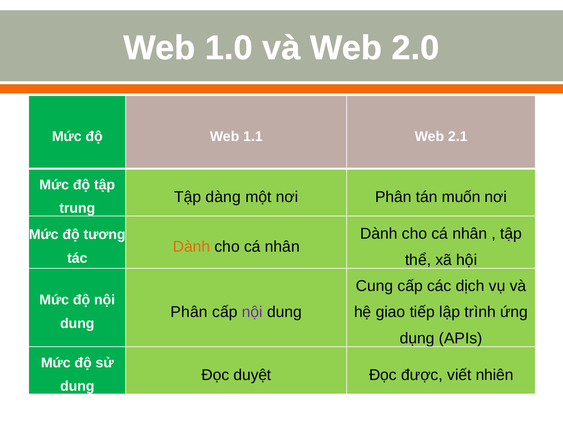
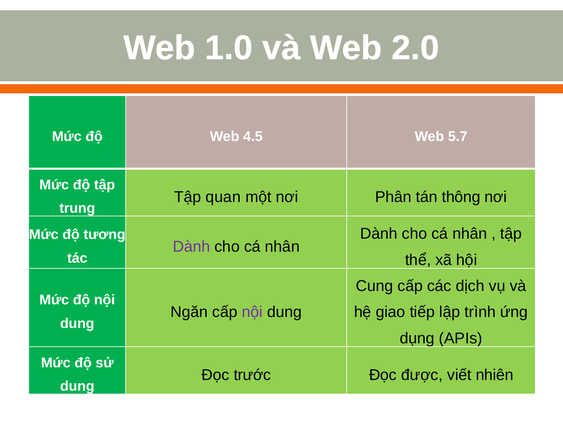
1.1: 1.1 -> 4.5
2.1: 2.1 -> 5.7
dàng: dàng -> quan
muốn: muốn -> thông
Dành at (191, 247) colour: orange -> purple
Phân at (189, 312): Phân -> Ngăn
duyệt: duyệt -> trước
